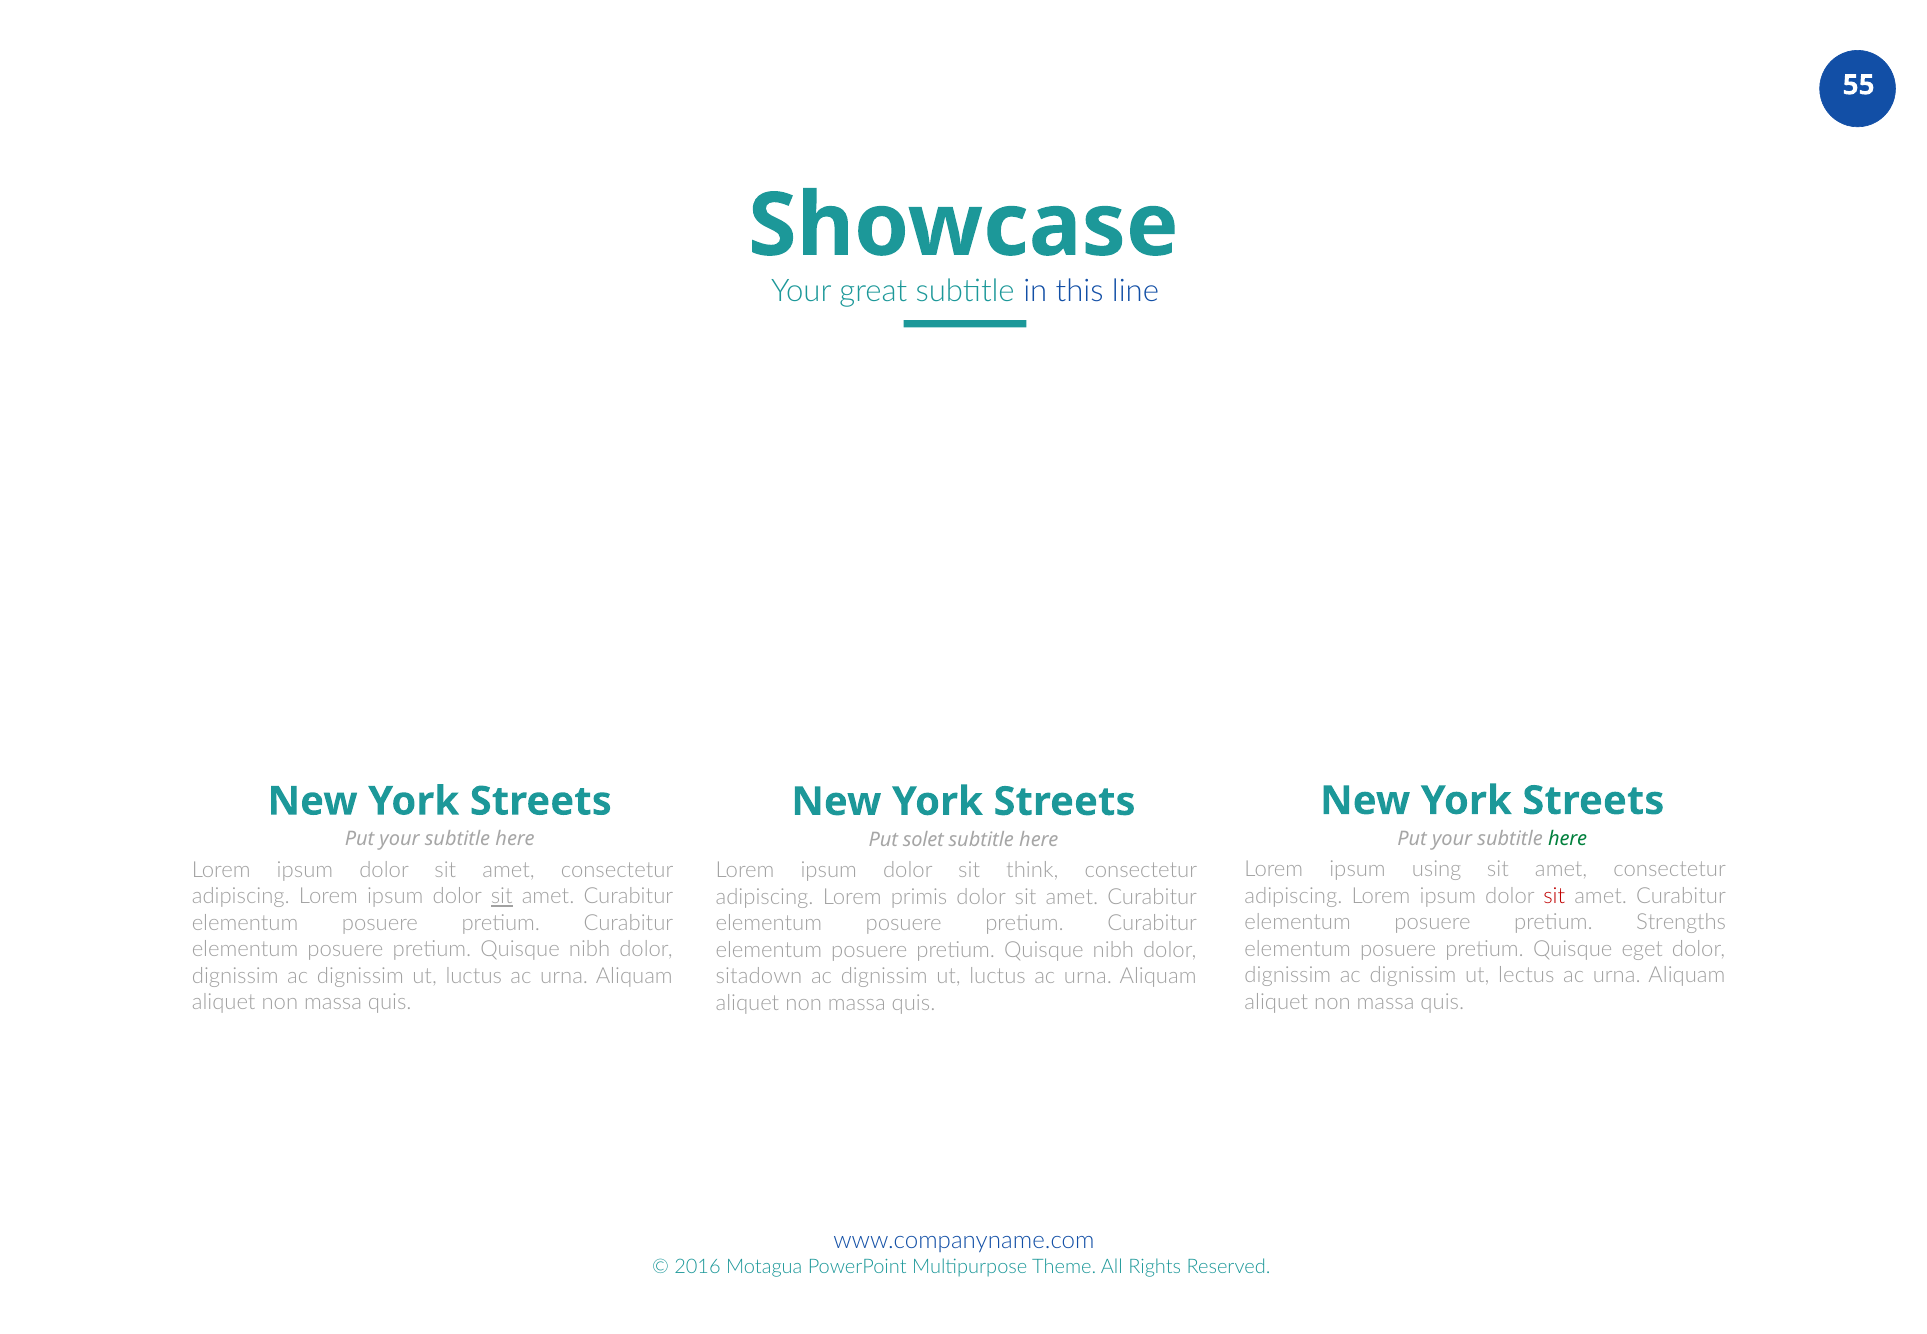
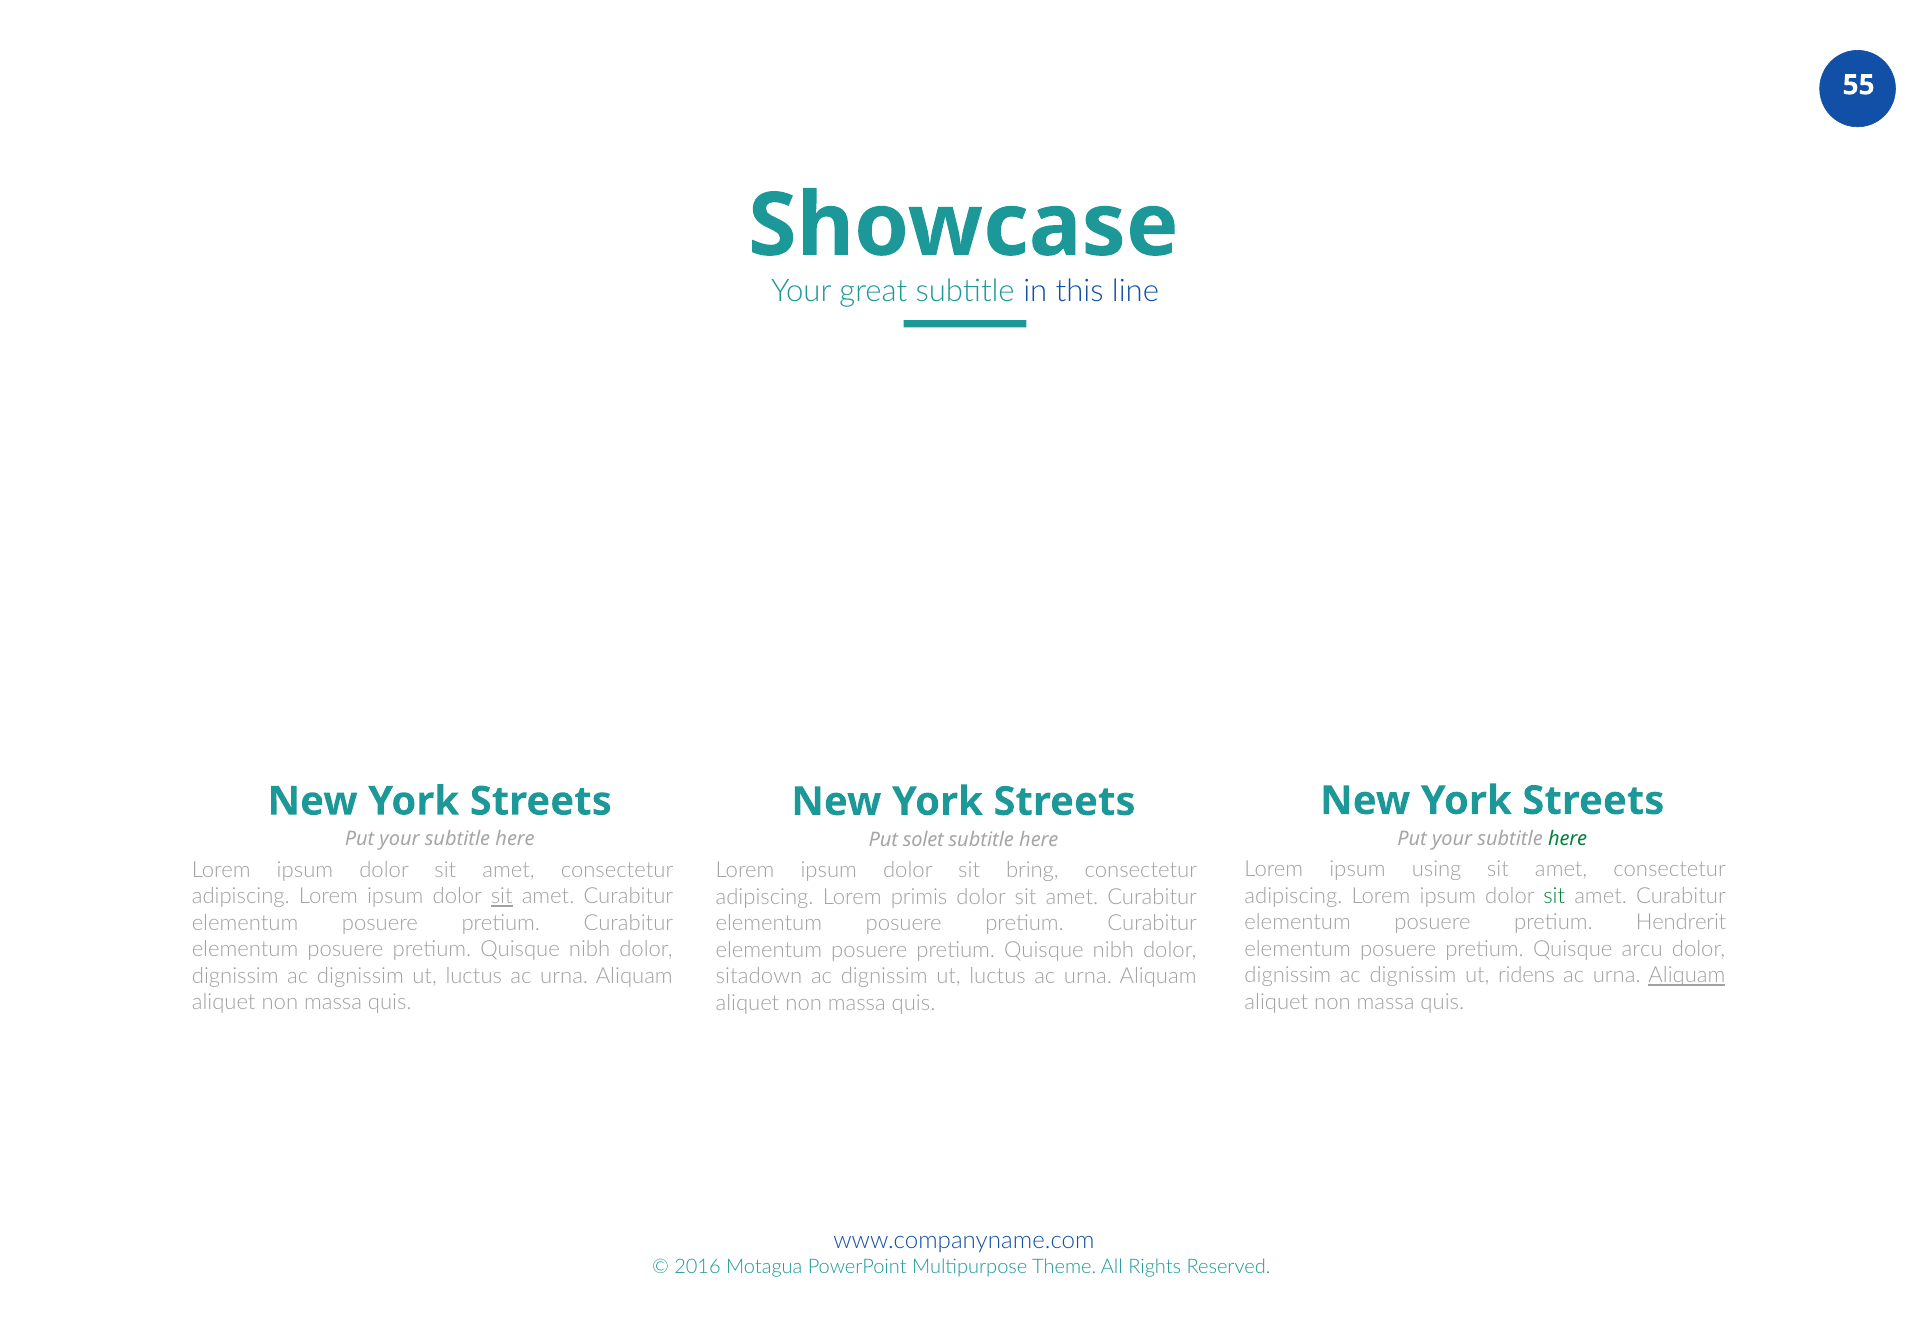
think: think -> bring
sit at (1554, 896) colour: red -> green
Strengths: Strengths -> Hendrerit
eget: eget -> arcu
lectus: lectus -> ridens
Aliquam at (1687, 976) underline: none -> present
